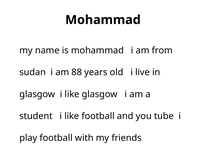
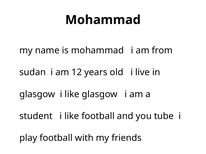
88: 88 -> 12
